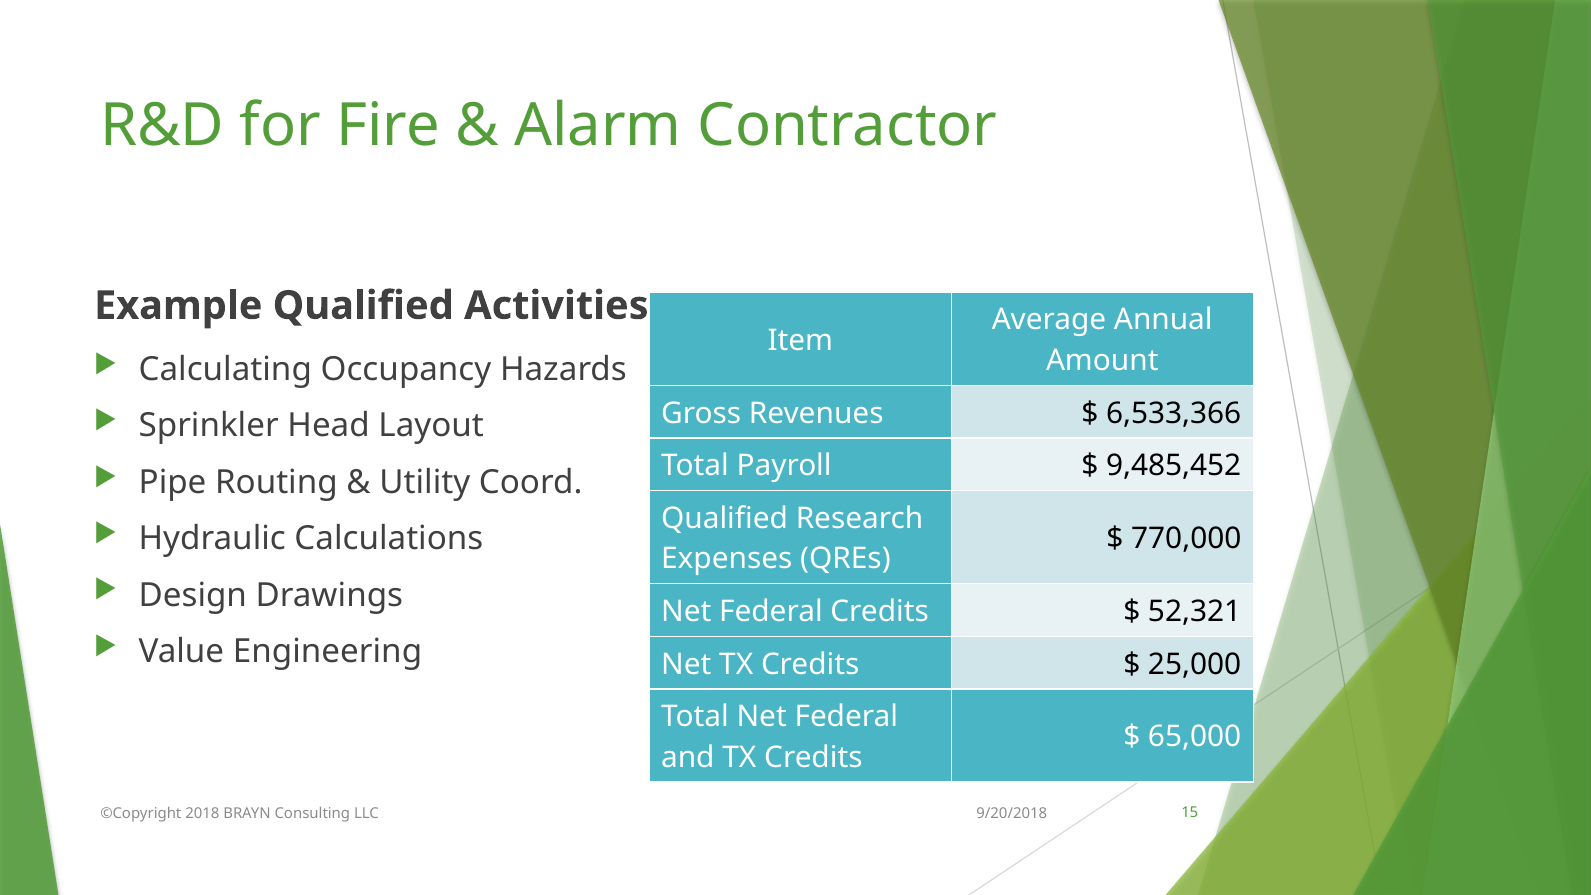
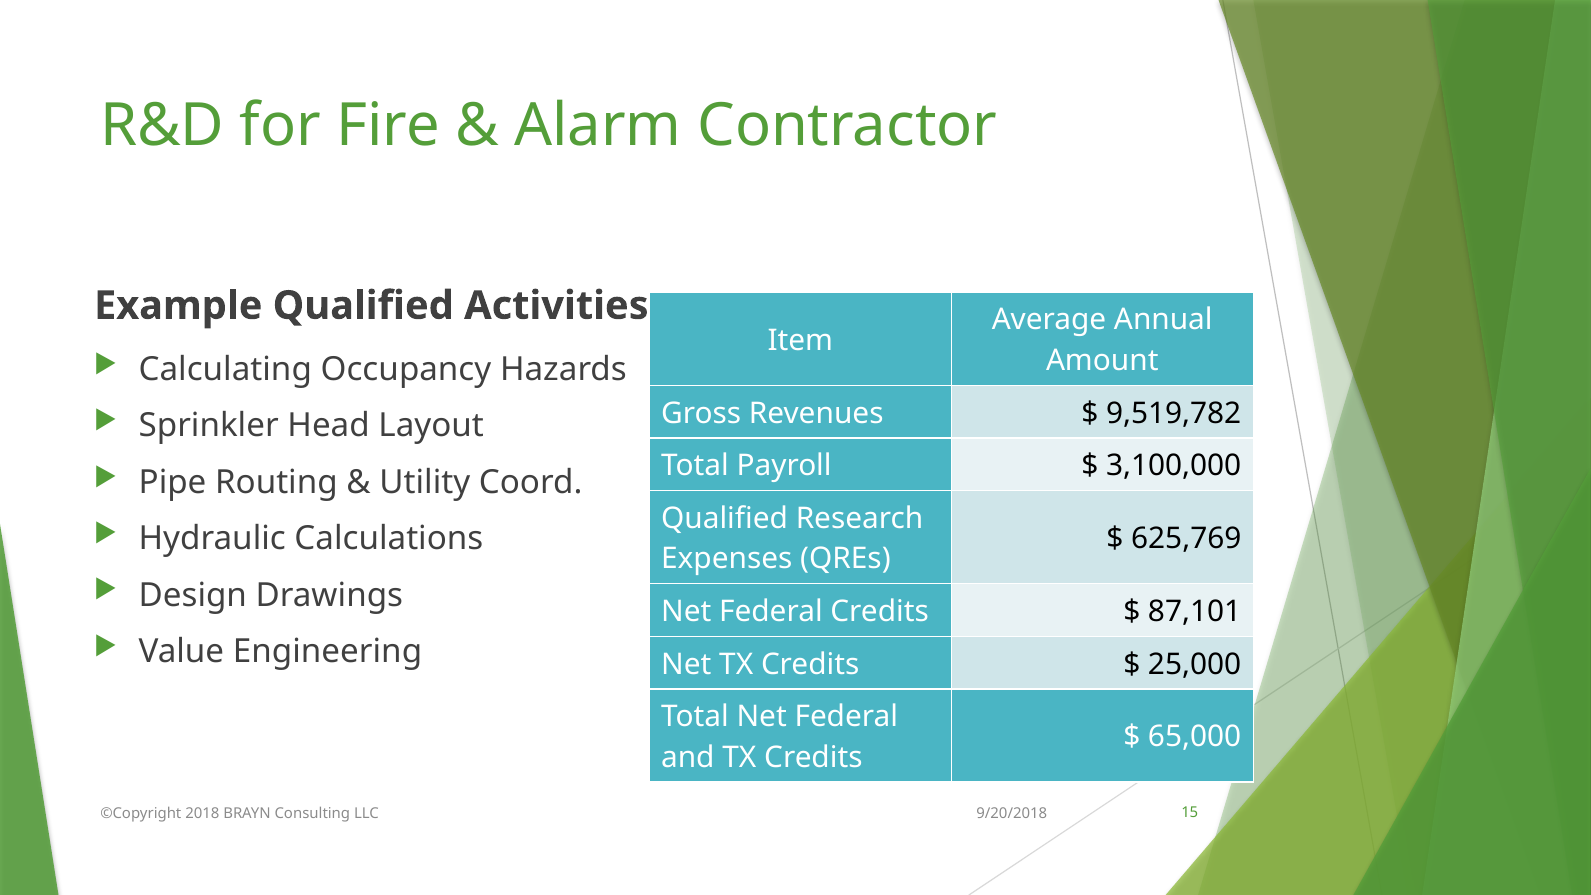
6,533,366: 6,533,366 -> 9,519,782
9,485,452: 9,485,452 -> 3,100,000
770,000: 770,000 -> 625,769
52,321: 52,321 -> 87,101
